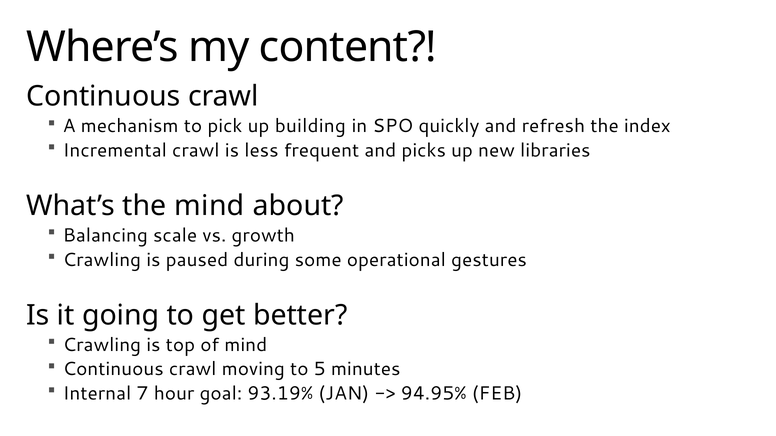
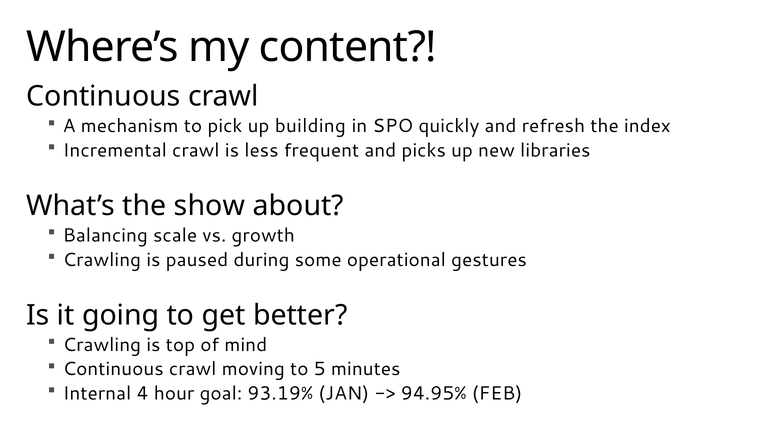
the mind: mind -> show
7: 7 -> 4
